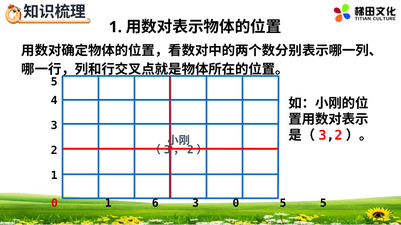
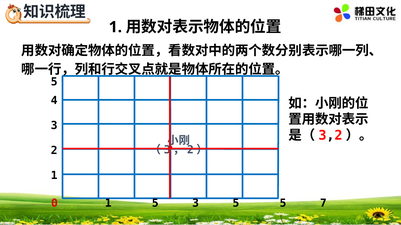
1 6: 6 -> 5
3 0: 0 -> 5
5 5: 5 -> 7
